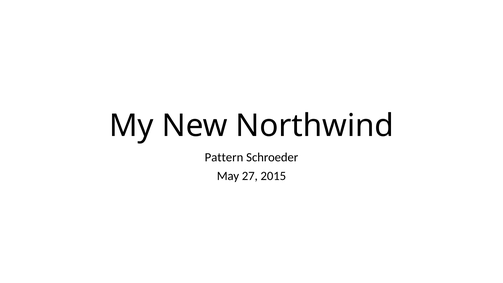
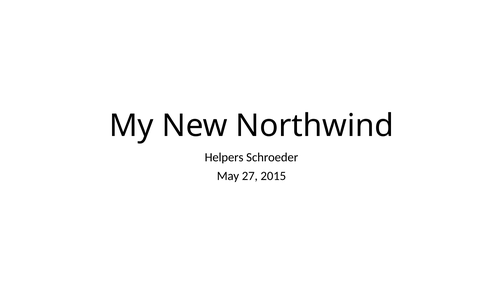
Pattern: Pattern -> Helpers
